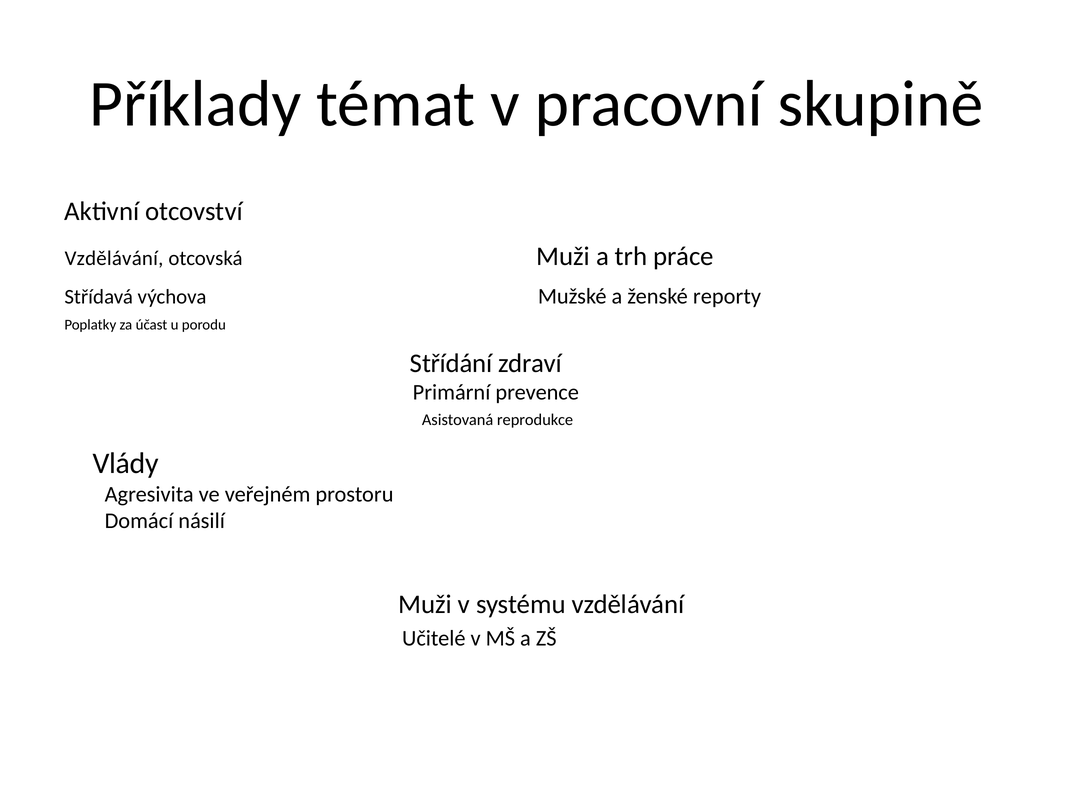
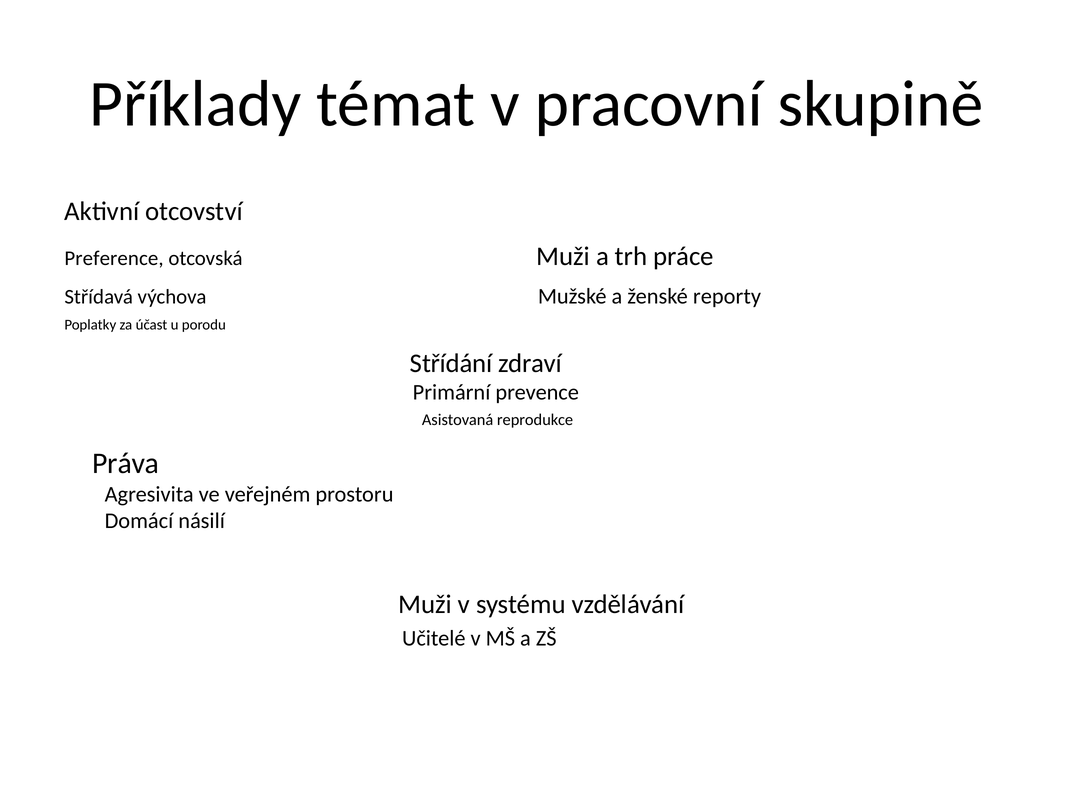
Vzdělávání at (114, 258): Vzdělávání -> Preference
Vlády: Vlády -> Práva
